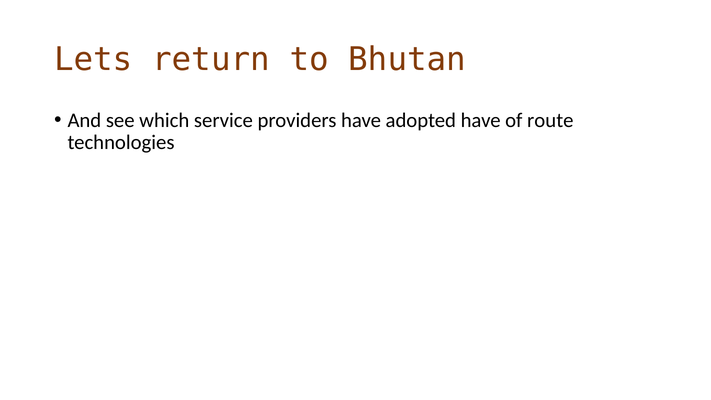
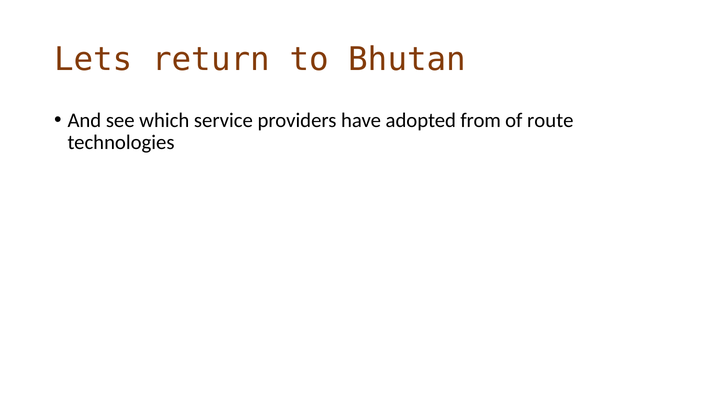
adopted have: have -> from
